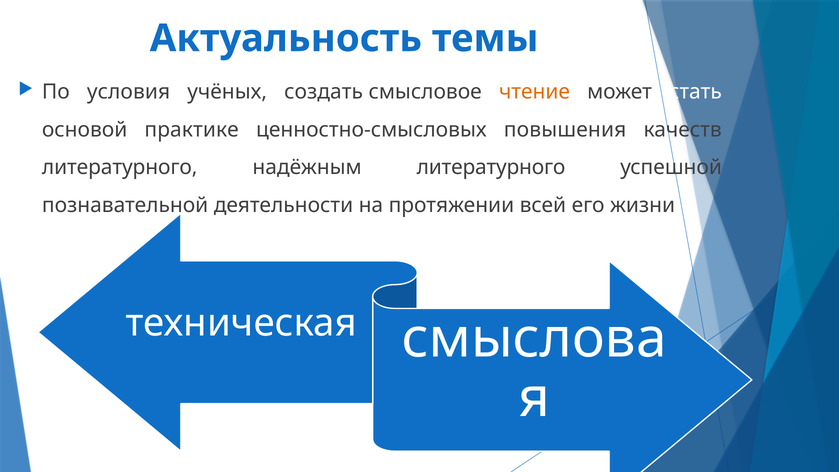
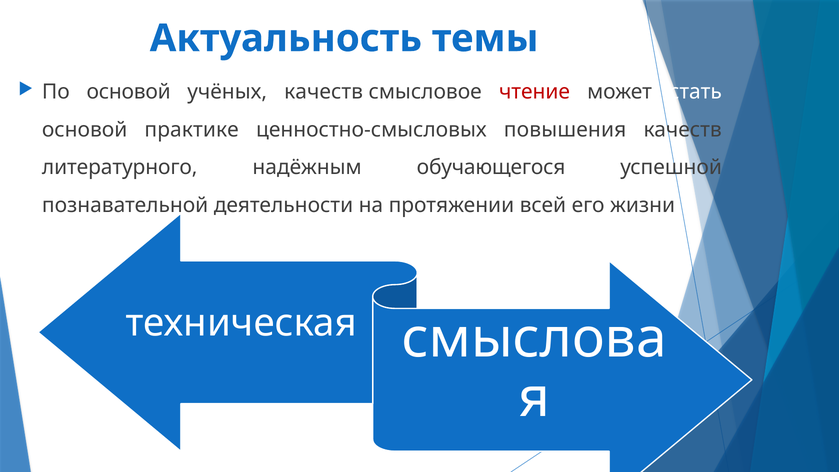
По условия: условия -> основой
учёных создать: создать -> качеств
чтение colour: orange -> red
надёжным литературного: литературного -> обучающегося
